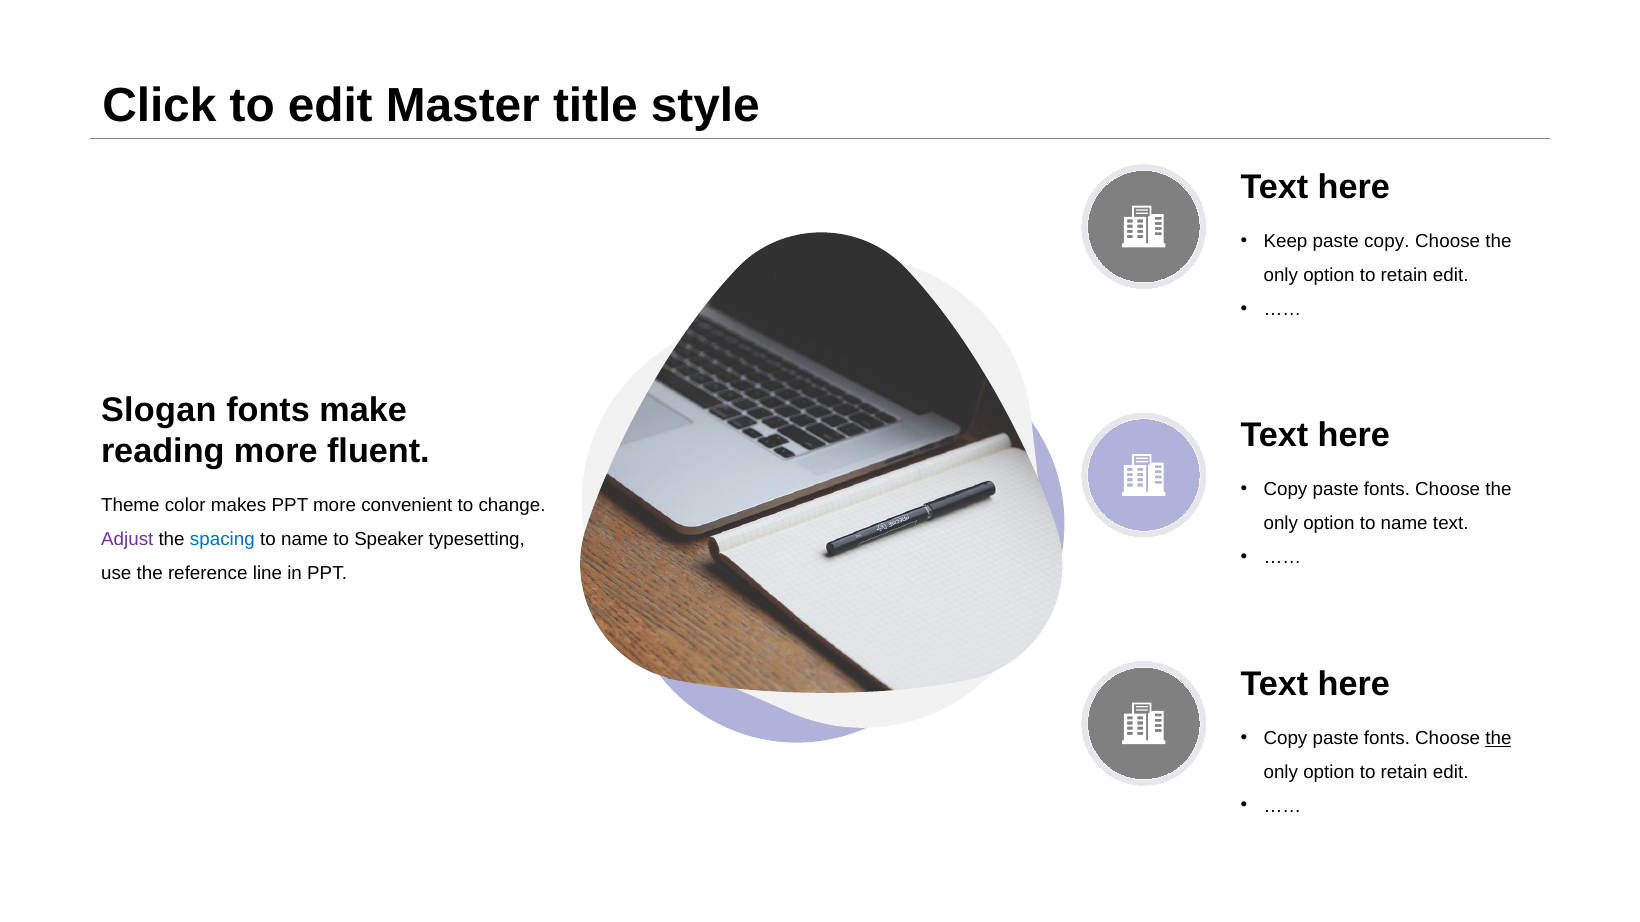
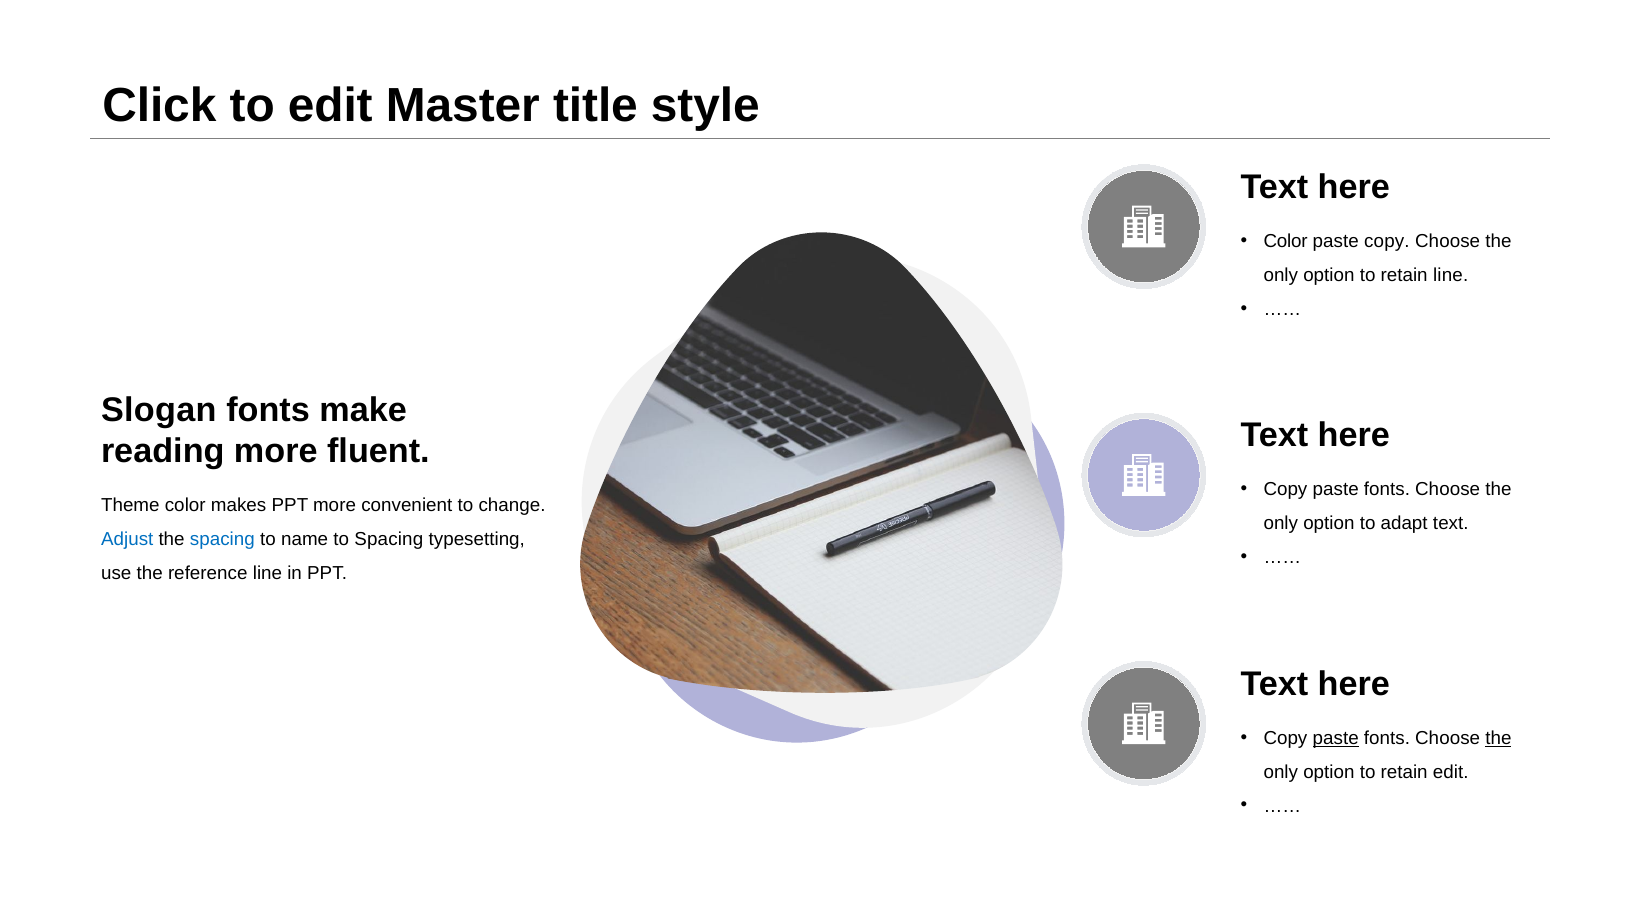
Keep at (1285, 241): Keep -> Color
edit at (1451, 275): edit -> line
option to name: name -> adapt
Adjust colour: purple -> blue
to Speaker: Speaker -> Spacing
paste at (1336, 739) underline: none -> present
